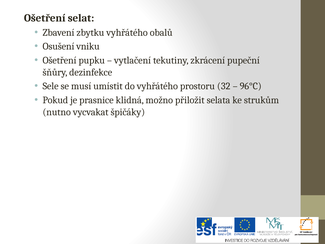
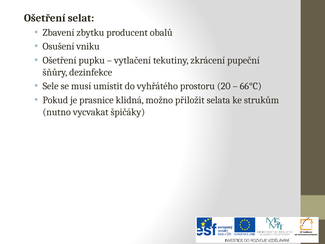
zbytku vyhřátého: vyhřátého -> producent
32: 32 -> 20
96°C: 96°C -> 66°C
